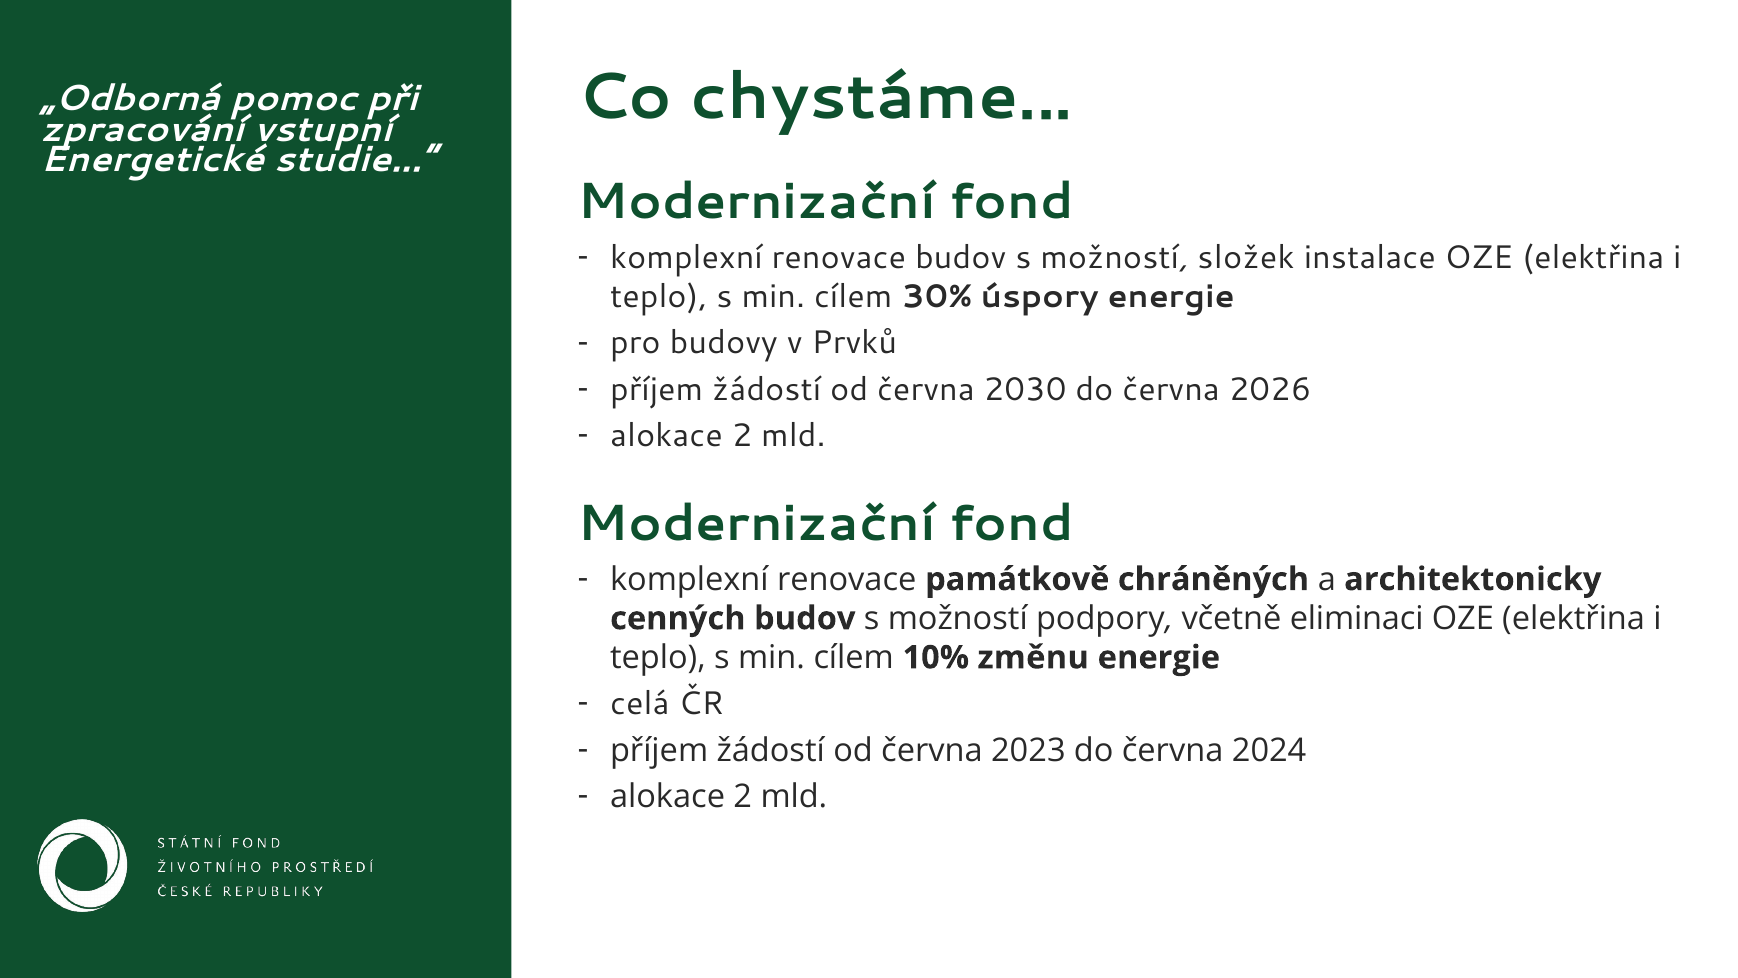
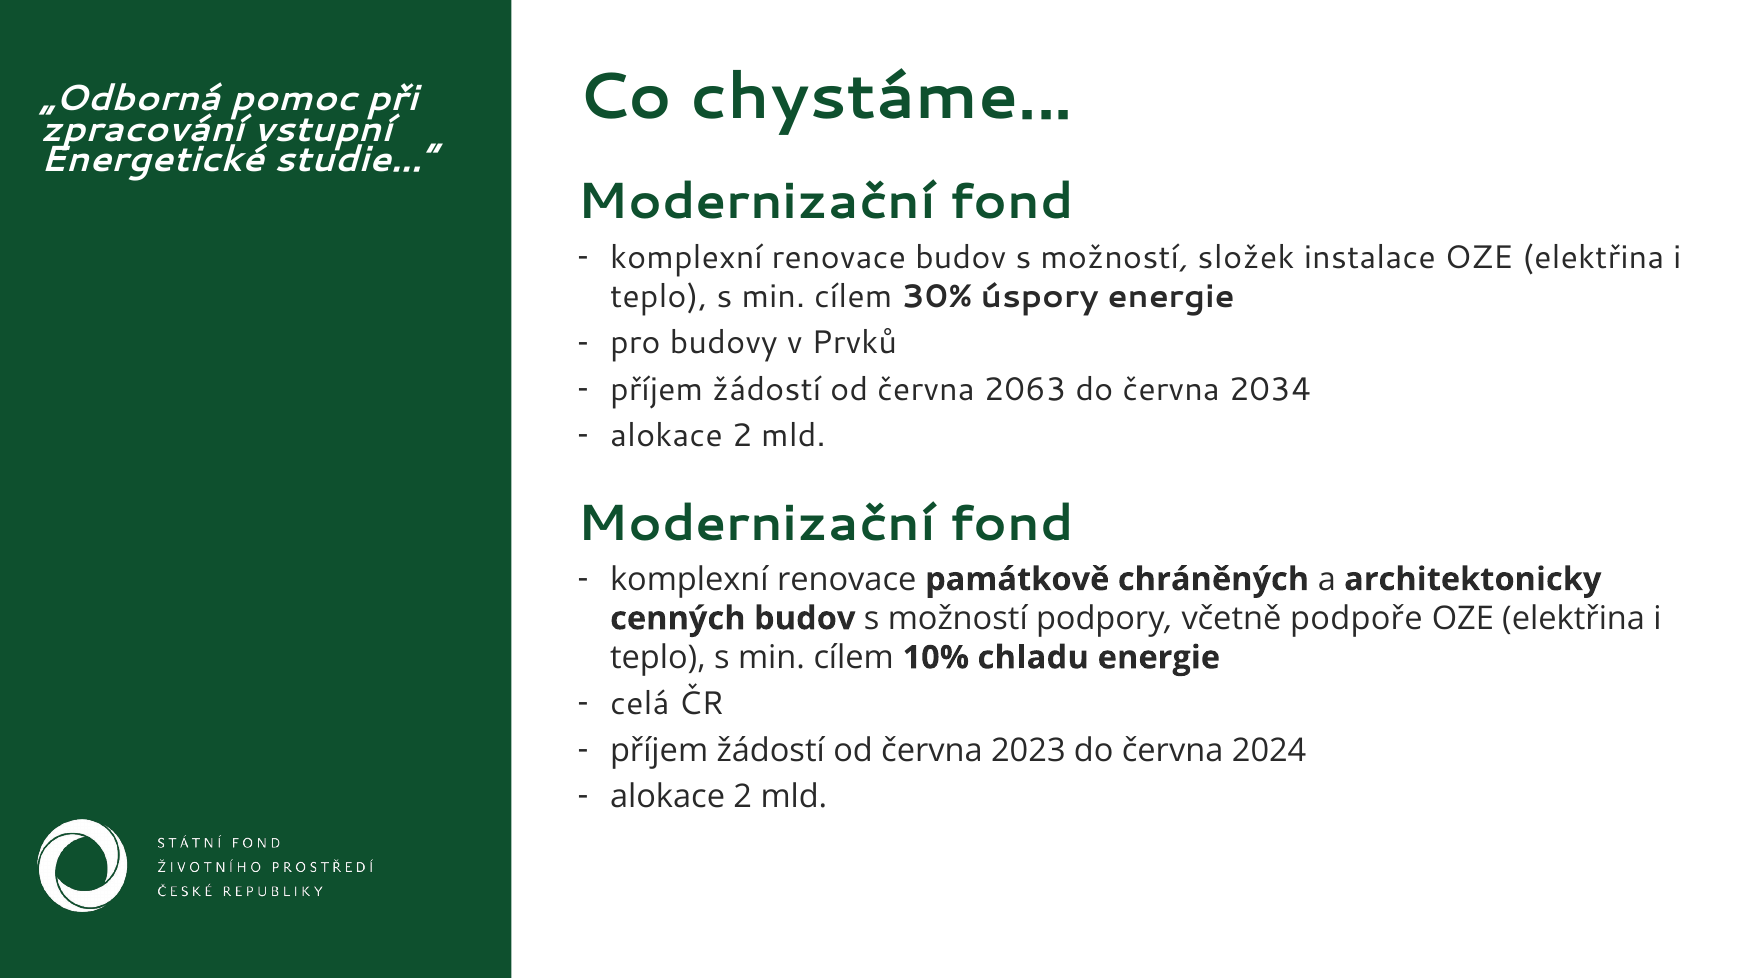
2030: 2030 -> 2063
2026: 2026 -> 2034
eliminaci: eliminaci -> podpoře
změnu: změnu -> chladu
